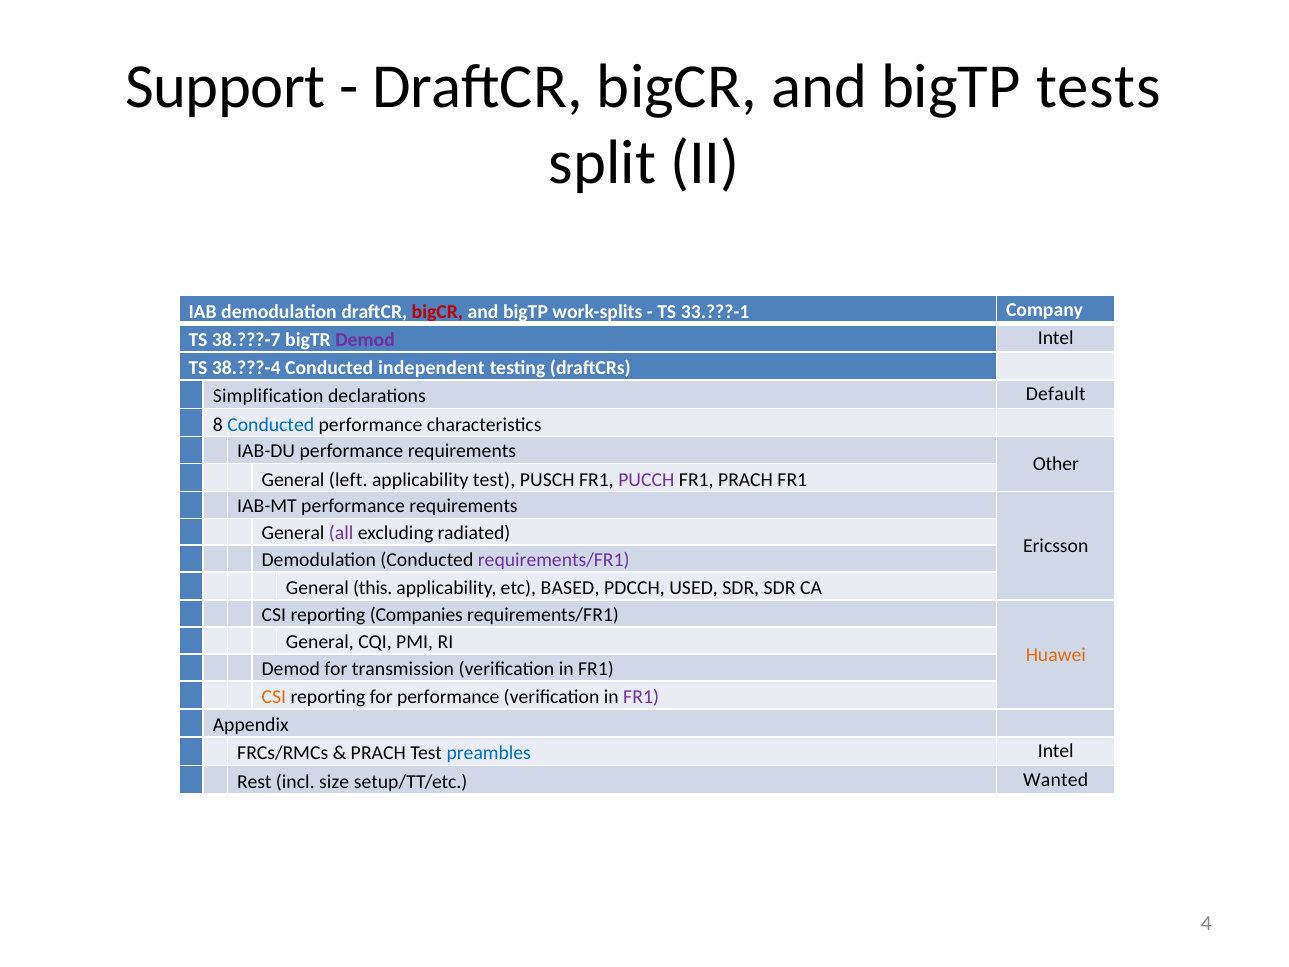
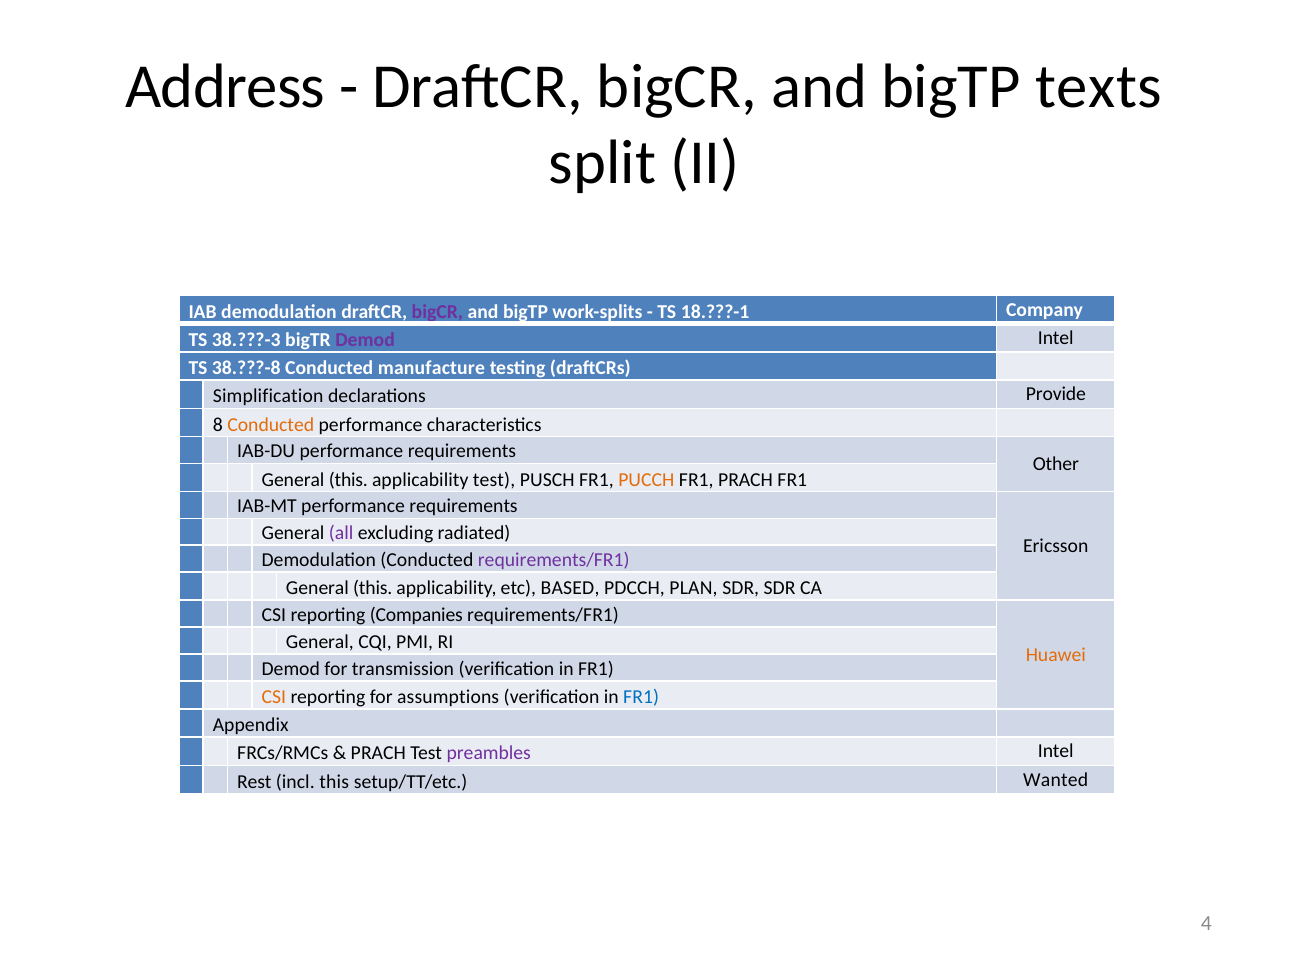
Support: Support -> Address
tests: tests -> texts
bigCR at (437, 312) colour: red -> purple
33.???-1: 33.???-1 -> 18.???-1
38.???-7: 38.???-7 -> 38.???-3
38.???-4: 38.???-4 -> 38.???-8
independent: independent -> manufacture
Default: Default -> Provide
Conducted at (271, 424) colour: blue -> orange
left at (348, 479): left -> this
PUCCH colour: purple -> orange
USED: USED -> PLAN
for performance: performance -> assumptions
FR1 at (641, 697) colour: purple -> blue
preambles colour: blue -> purple
incl size: size -> this
